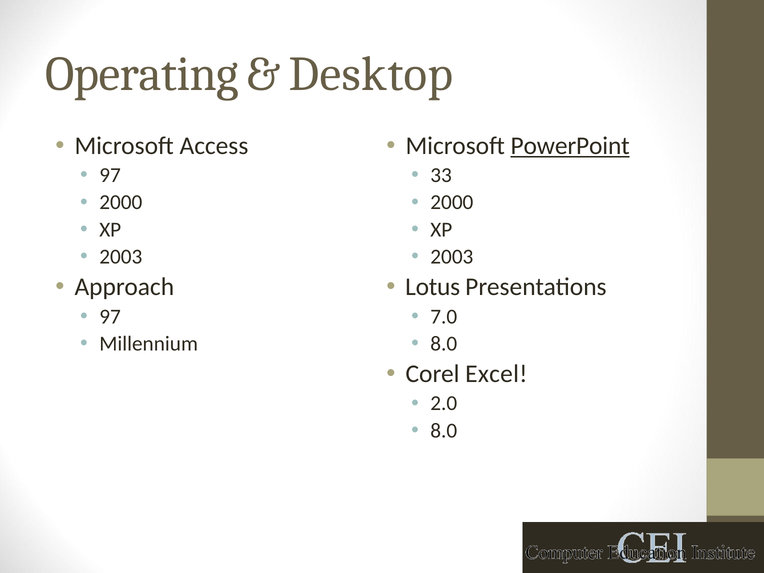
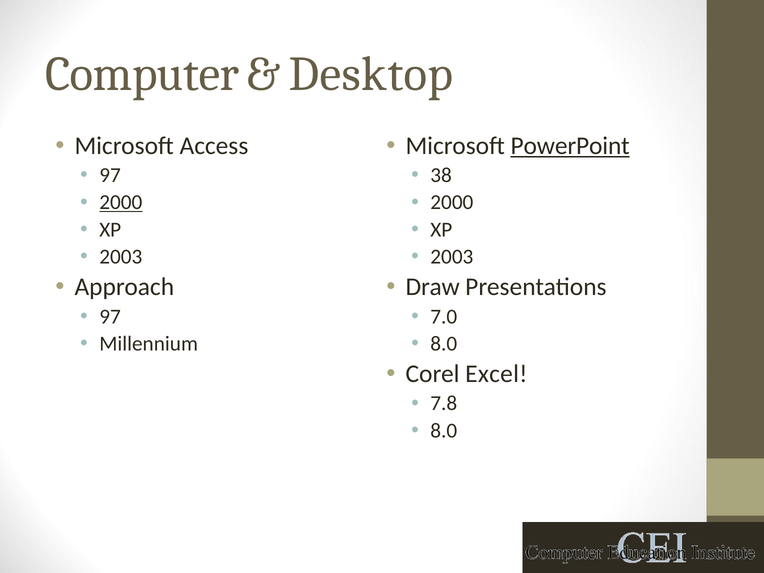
Operating: Operating -> Computer
33: 33 -> 38
2000 at (121, 202) underline: none -> present
Lotus: Lotus -> Draw
2.0: 2.0 -> 7.8
